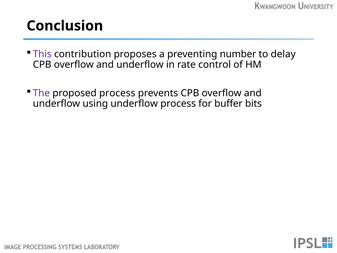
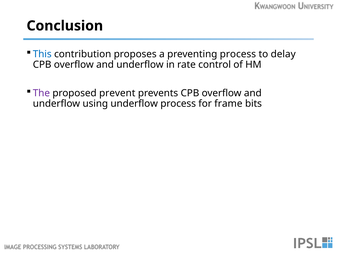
This colour: purple -> blue
preventing number: number -> process
proposed process: process -> prevent
buffer: buffer -> frame
